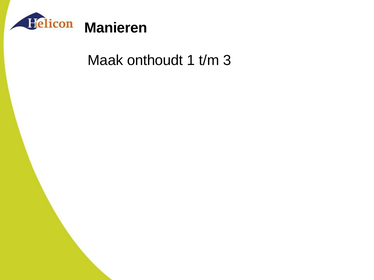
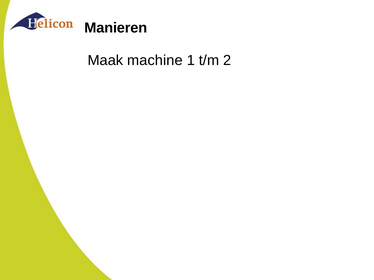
onthoudt: onthoudt -> machine
3: 3 -> 2
